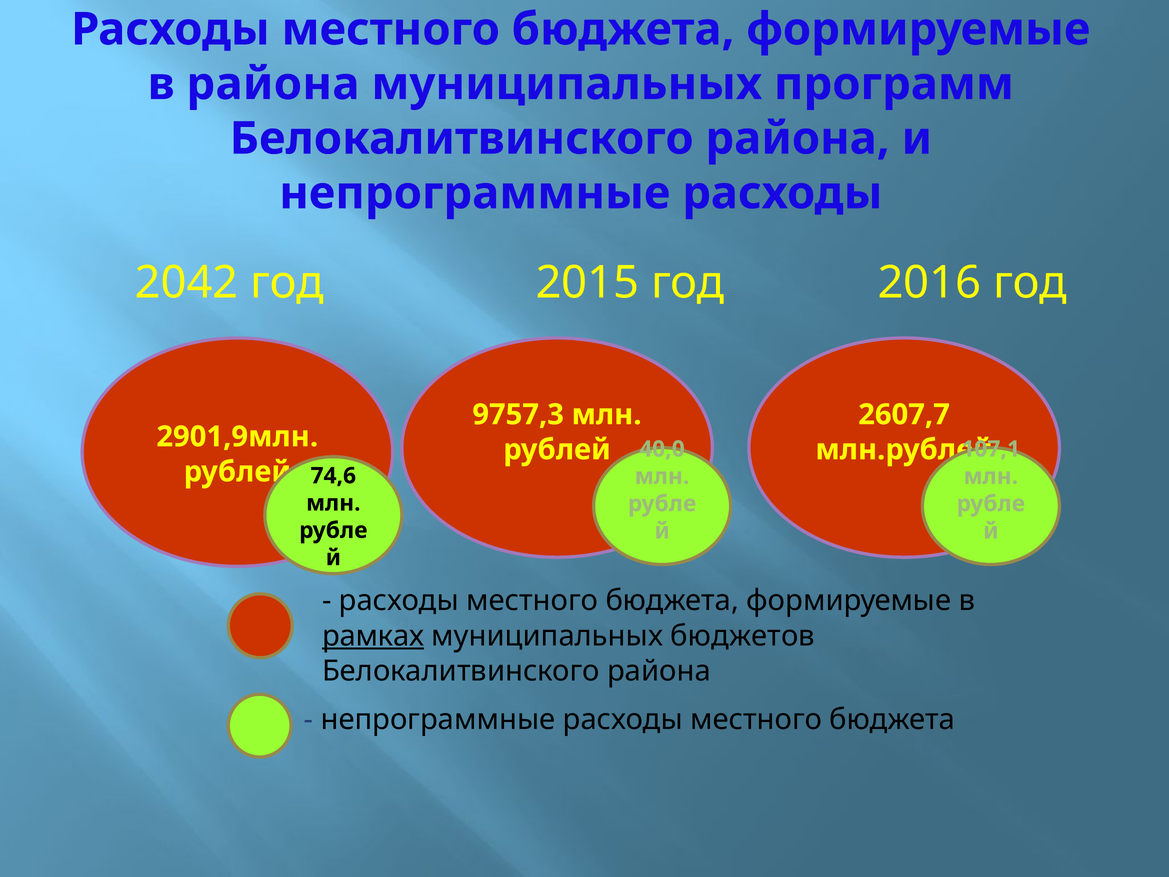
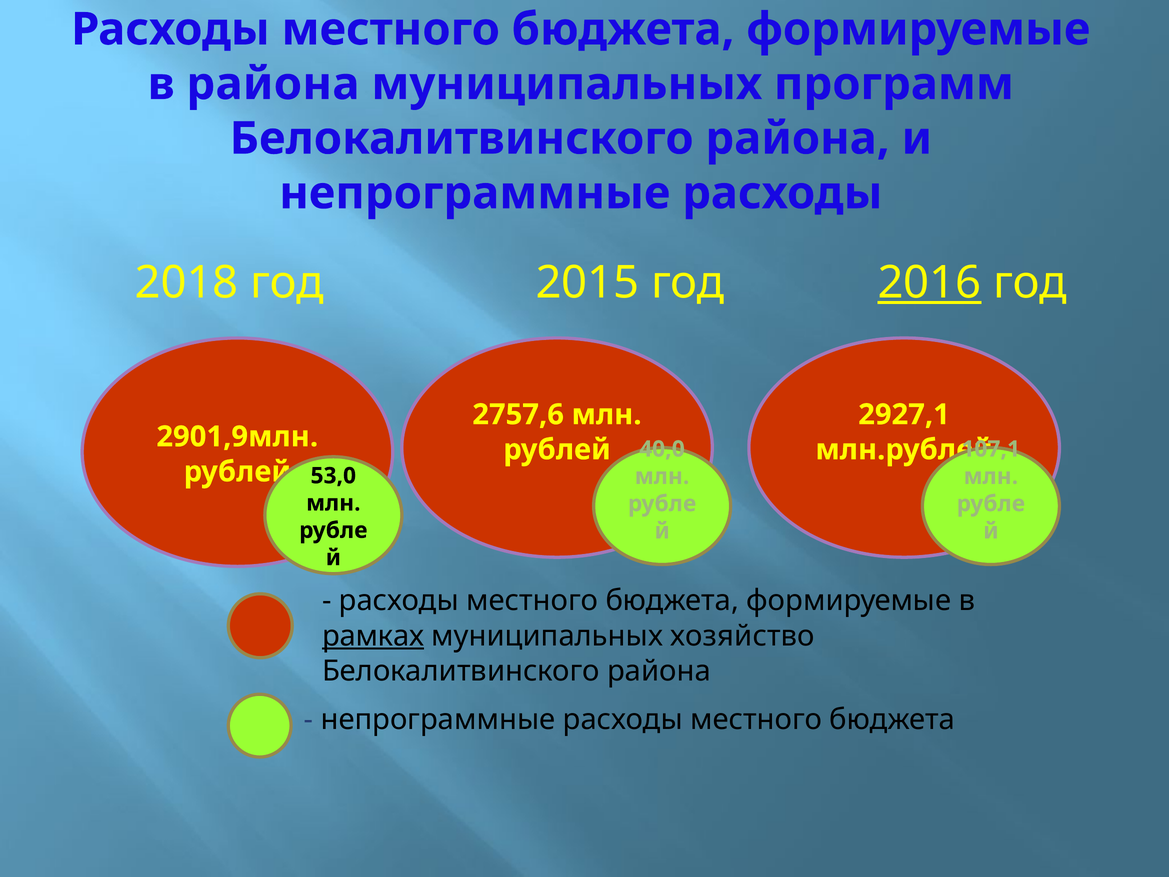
2042: 2042 -> 2018
2016 underline: none -> present
9757,3: 9757,3 -> 2757,6
2607,7: 2607,7 -> 2927,1
74,6: 74,6 -> 53,0
бюджетов: бюджетов -> хозяйство
